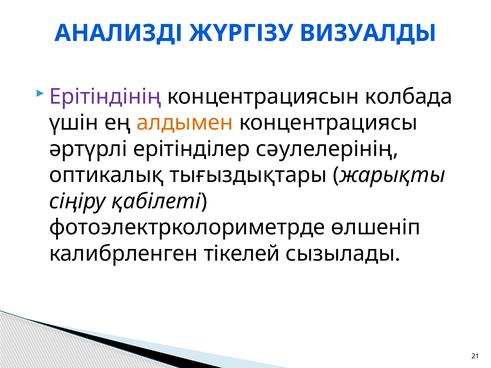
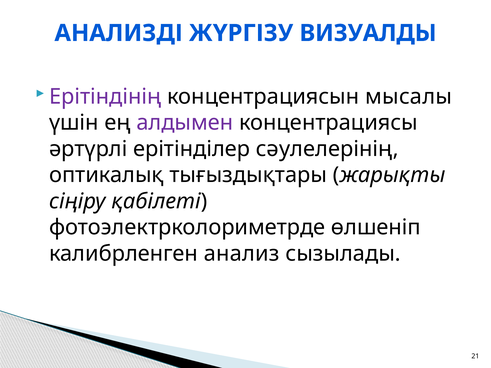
колбада: колбада -> мысалы
алдымен colour: orange -> purple
тікелей: тікелей -> анализ
